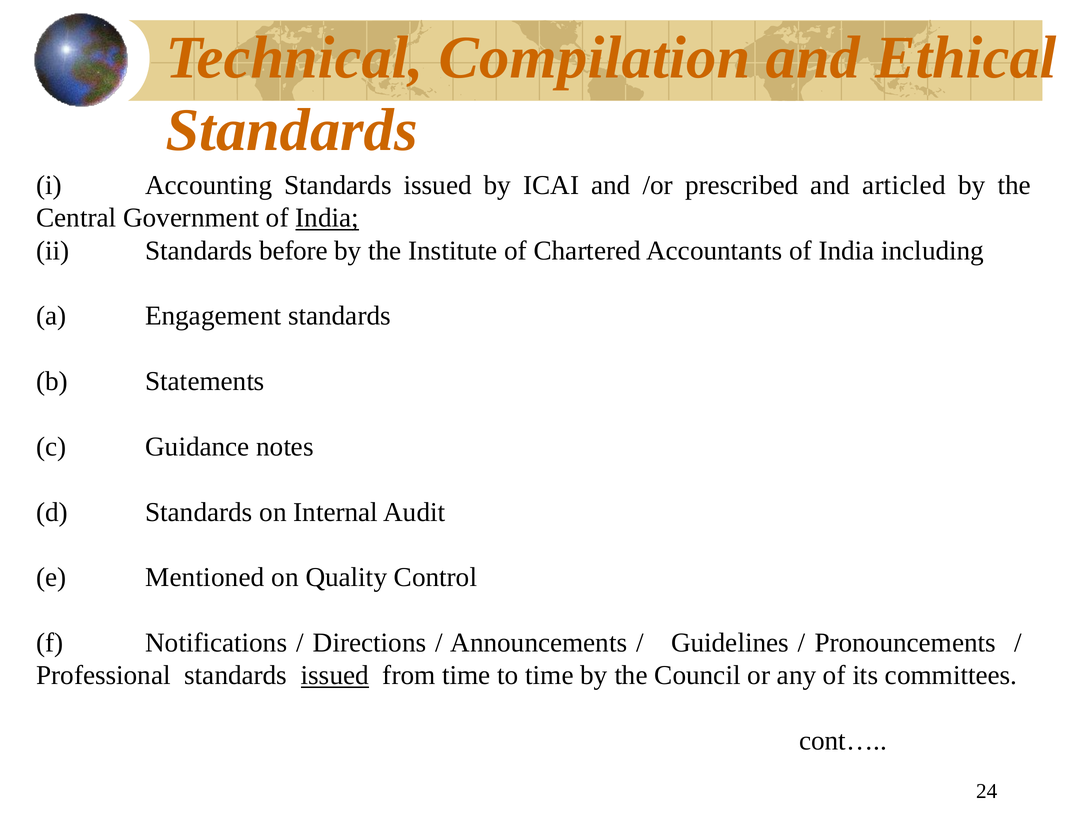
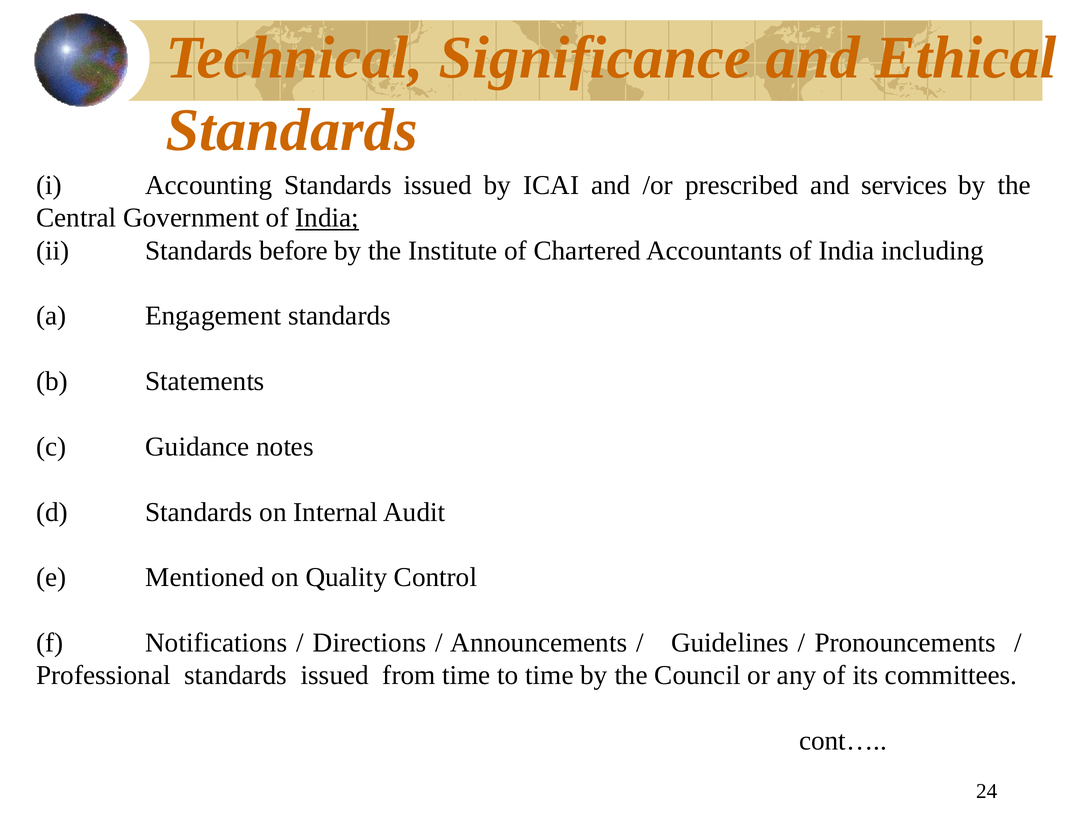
Compilation: Compilation -> Significance
articled: articled -> services
issued at (335, 676) underline: present -> none
